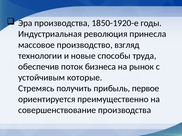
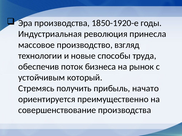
которые: которые -> который
первое: первое -> начато
